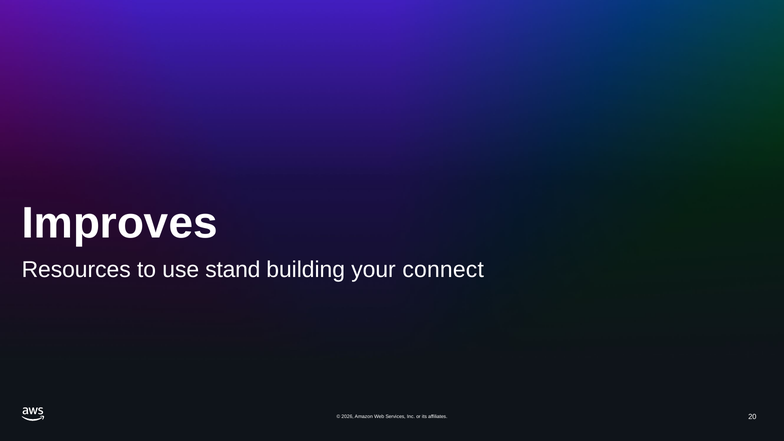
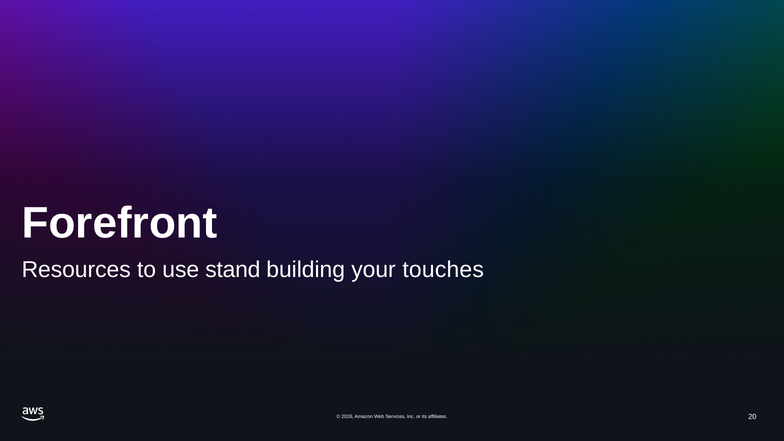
Improves: Improves -> Forefront
connect: connect -> touches
